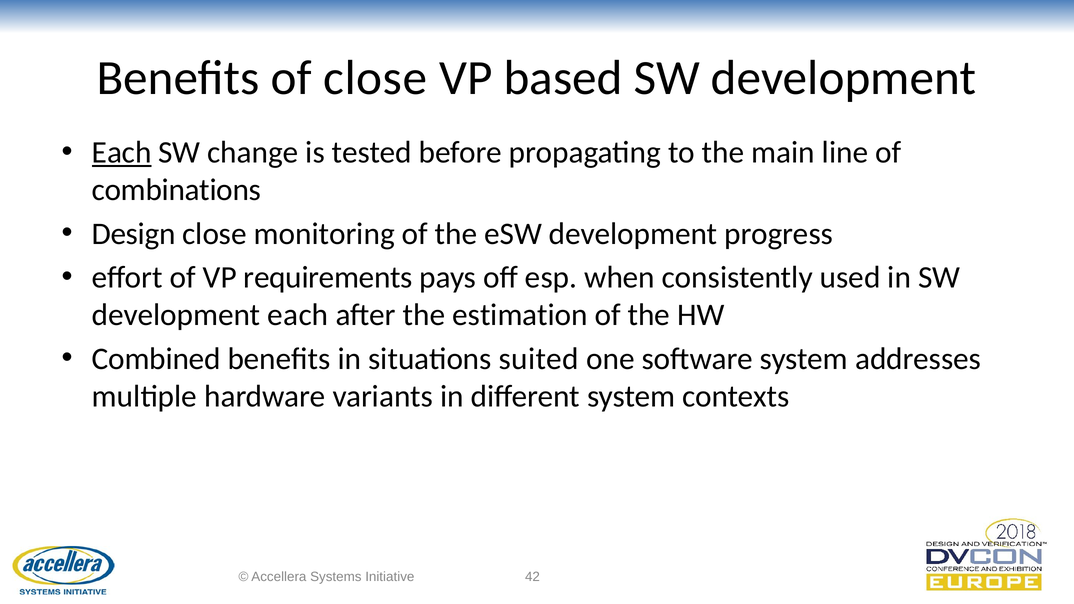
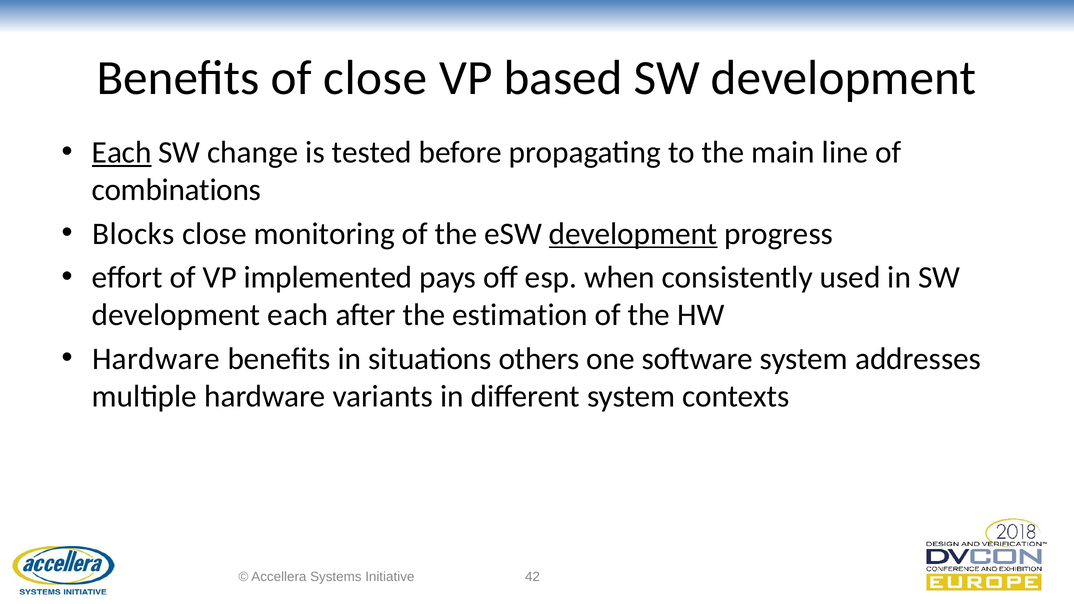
Design: Design -> Blocks
development at (633, 234) underline: none -> present
requirements: requirements -> implemented
Combined at (156, 359): Combined -> Hardware
suited: suited -> others
